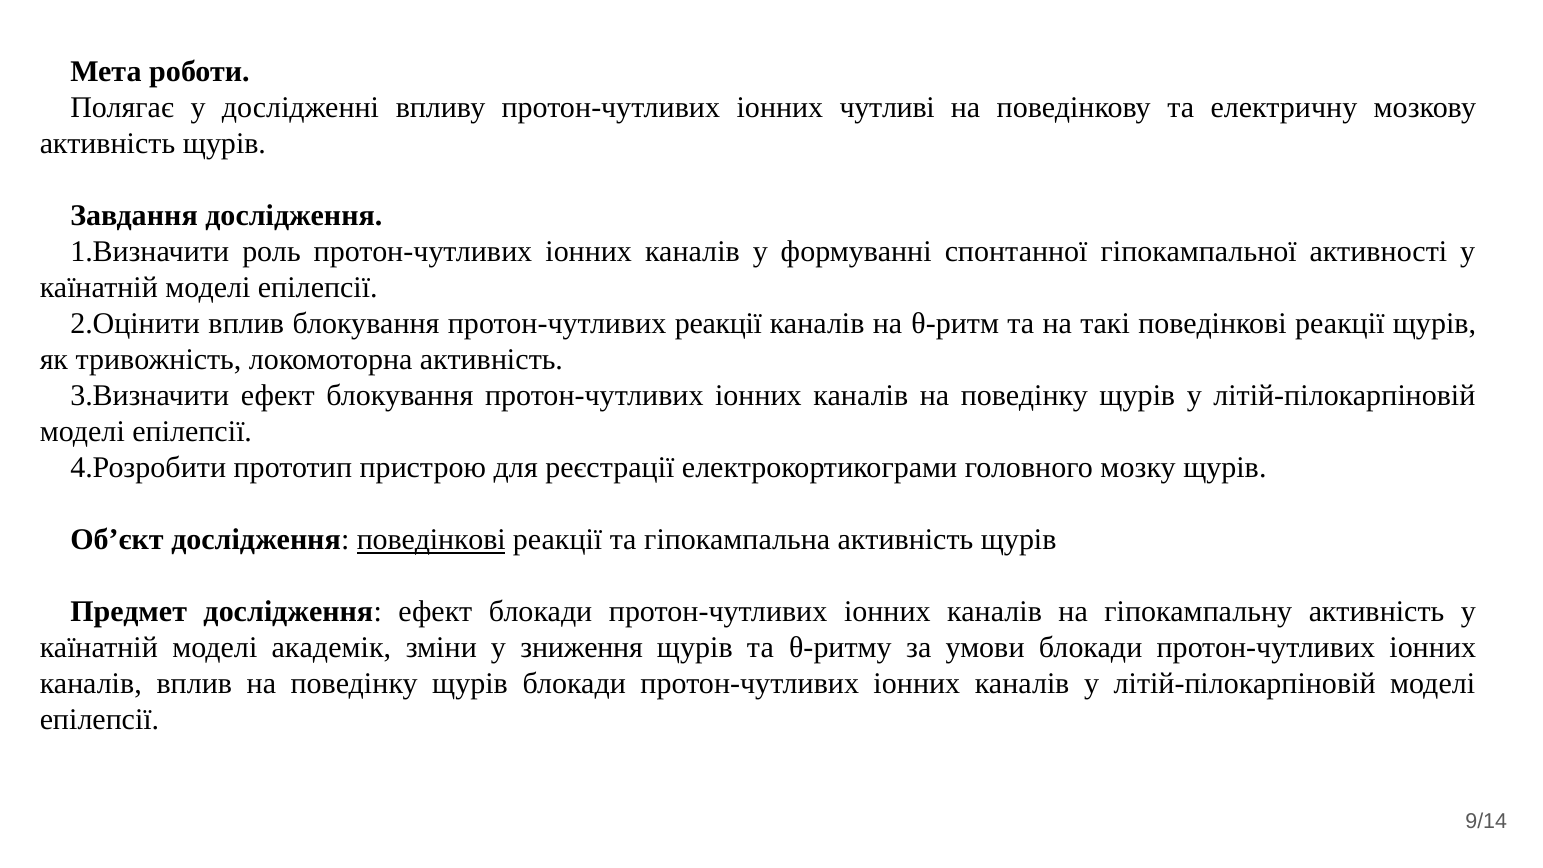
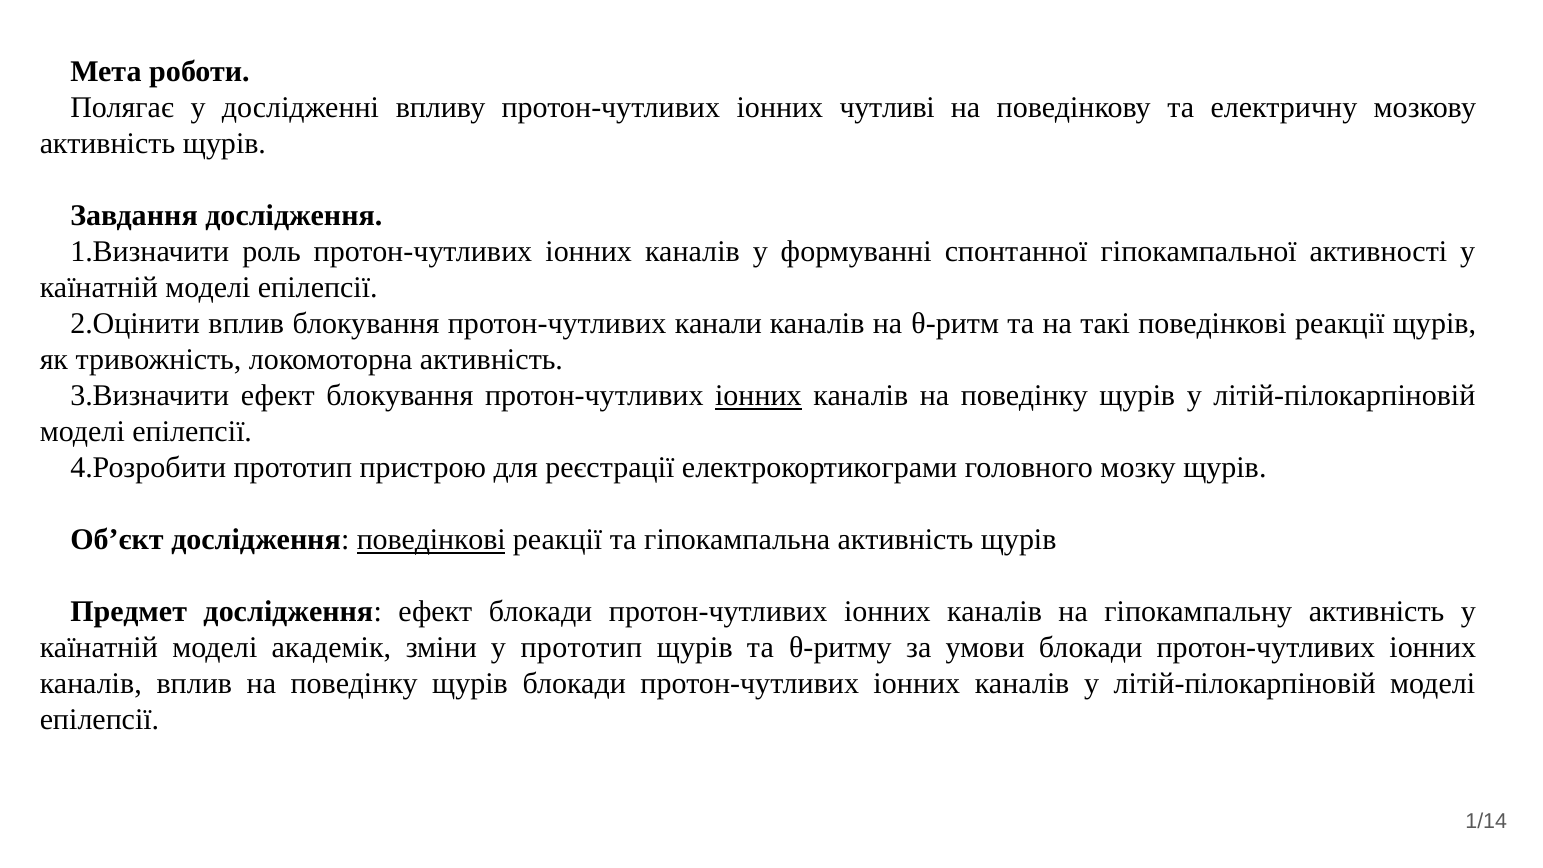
протон-чутливих реакції: реакції -> канали
іонних at (758, 396) underline: none -> present
у зниження: зниження -> прототип
9/14: 9/14 -> 1/14
